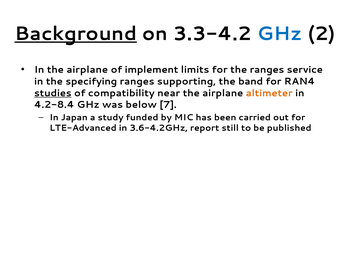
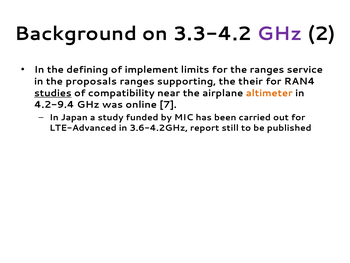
Background underline: present -> none
GHz at (280, 34) colour: blue -> purple
In the airplane: airplane -> defining
specifying: specifying -> proposals
band: band -> their
4.2-8.4: 4.2-8.4 -> 4.2-9.4
below: below -> online
